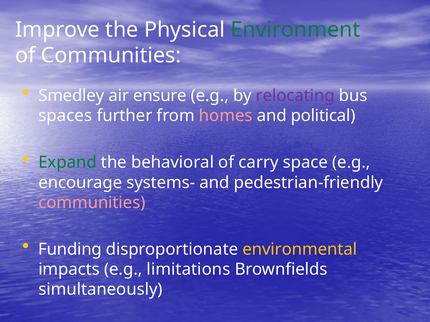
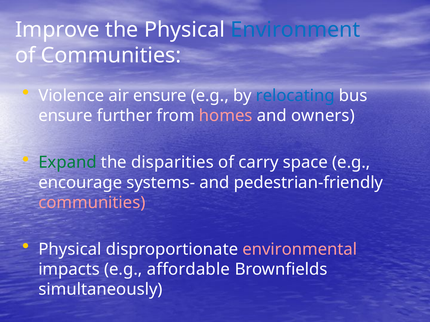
Environment colour: green -> blue
Smedley: Smedley -> Violence
relocating colour: purple -> blue
spaces at (65, 116): spaces -> ensure
political: political -> owners
behavioral: behavioral -> disparities
Funding at (70, 250): Funding -> Physical
environmental colour: yellow -> pink
limitations: limitations -> affordable
